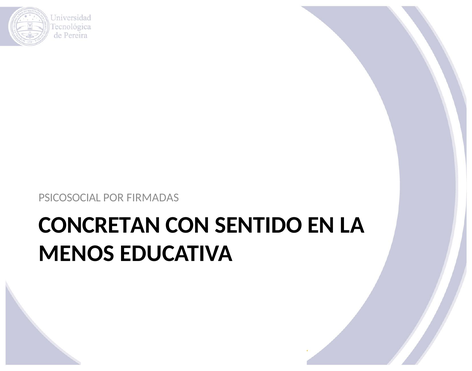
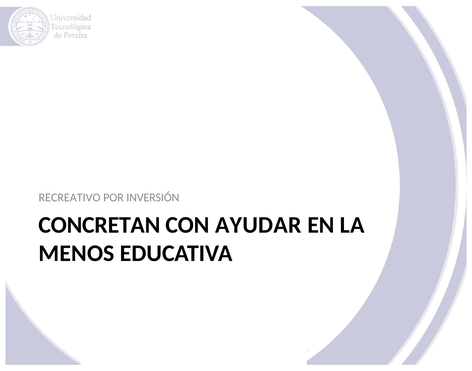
PSICOSOCIAL: PSICOSOCIAL -> RECREATIVO
FIRMADAS: FIRMADAS -> INVERSIÓN
SENTIDO: SENTIDO -> AYUDAR
